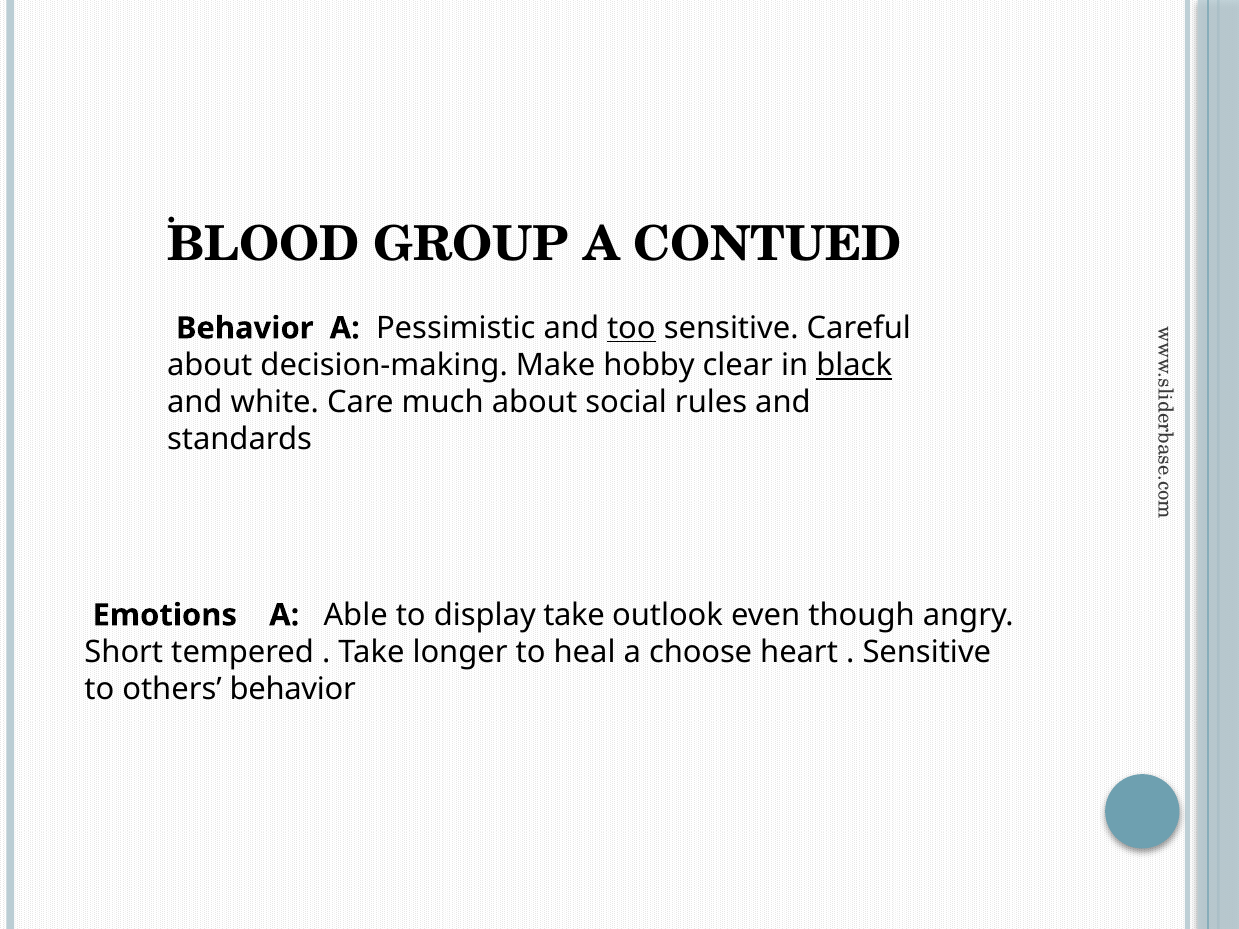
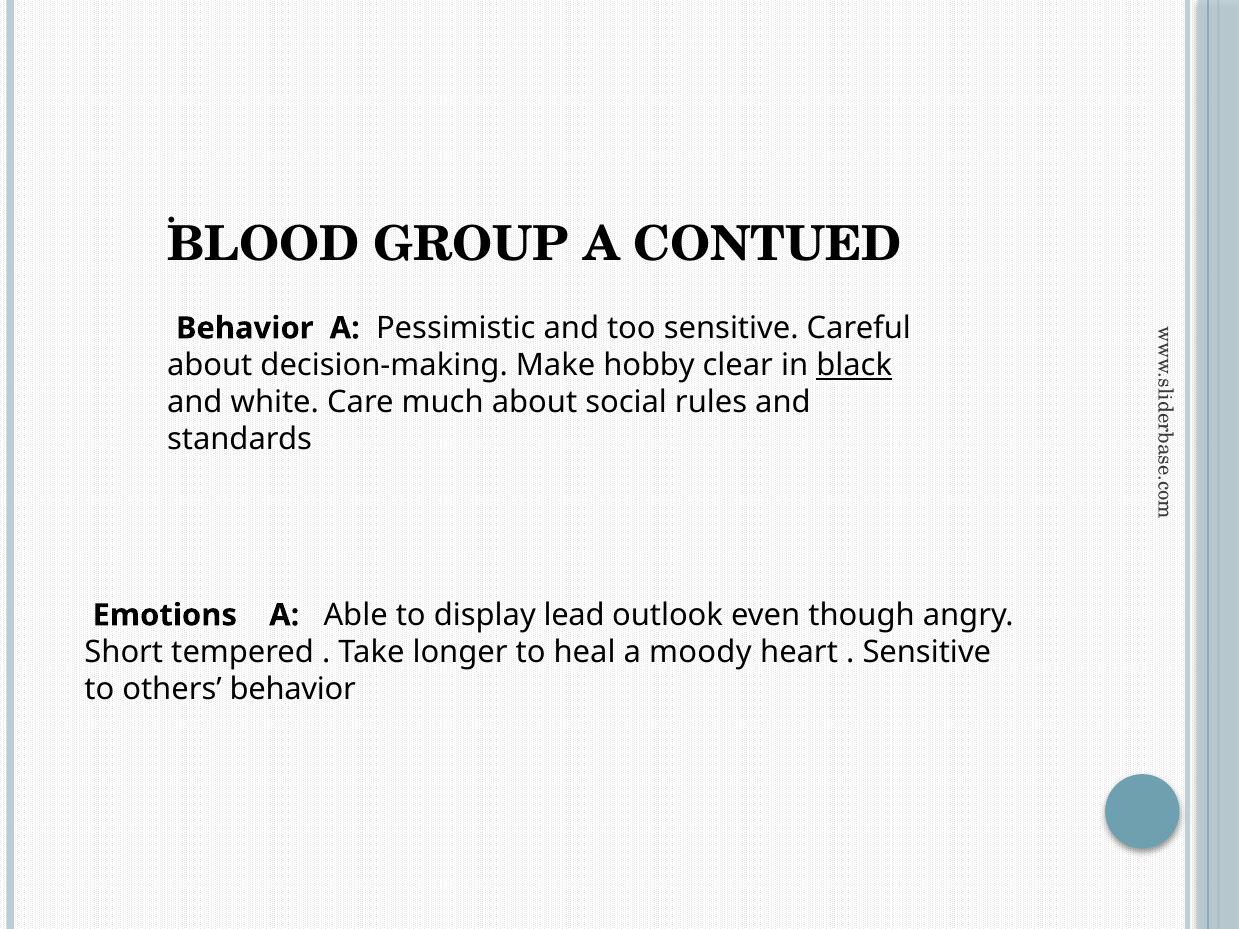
too underline: present -> none
display take: take -> lead
choose: choose -> moody
